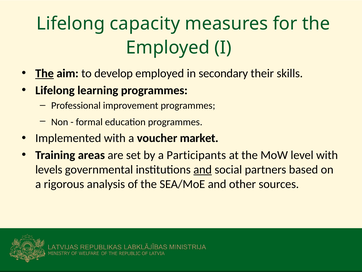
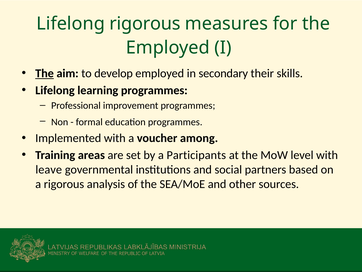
Lifelong capacity: capacity -> rigorous
market: market -> among
levels: levels -> leave
and at (203, 169) underline: present -> none
